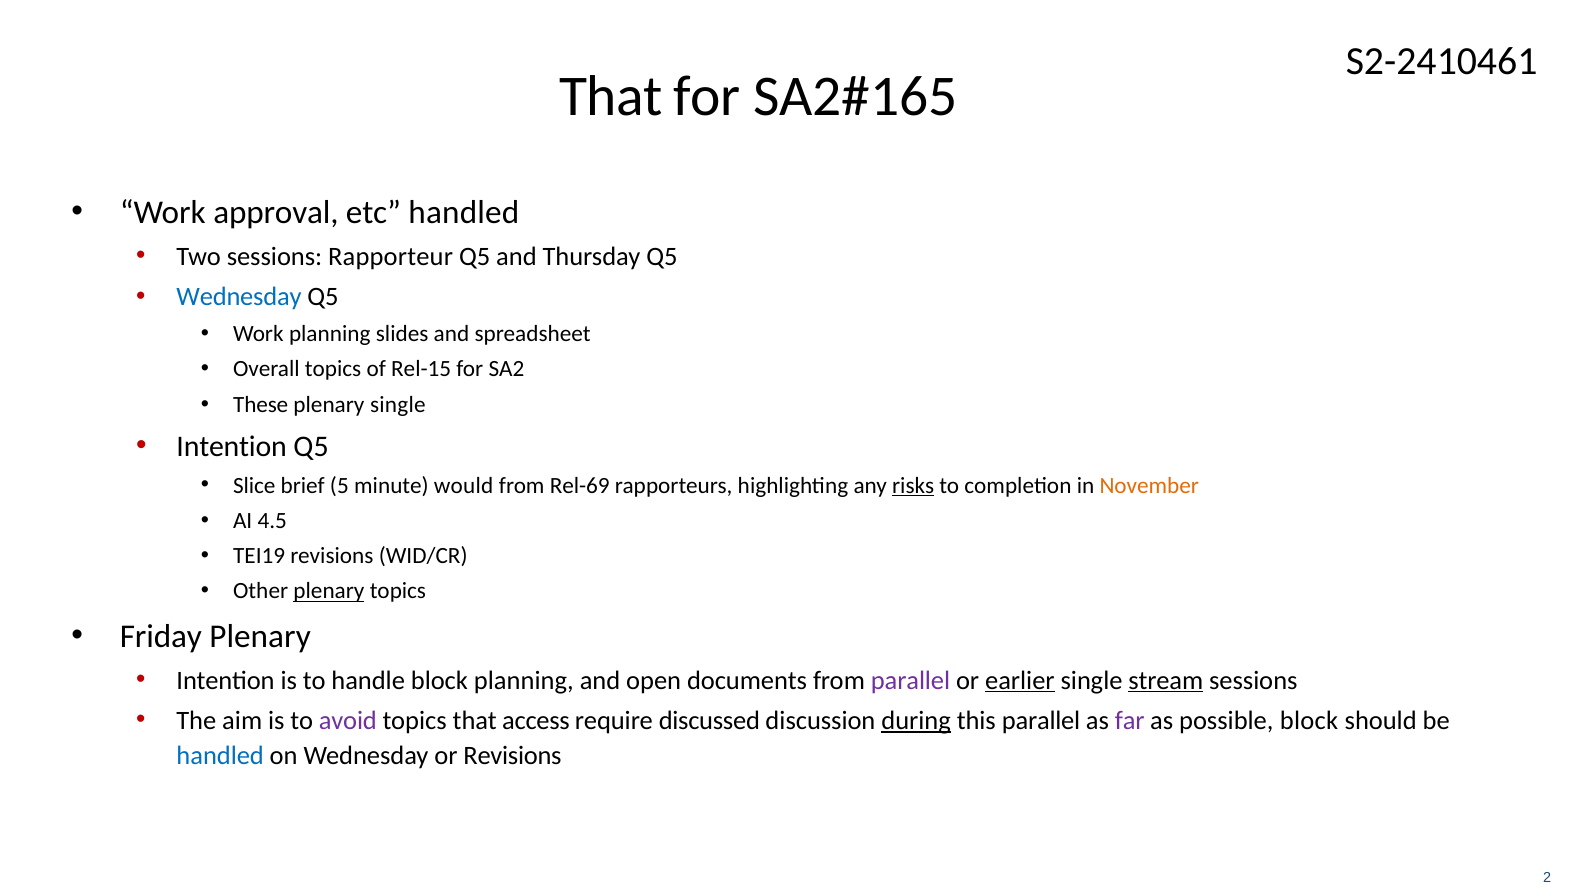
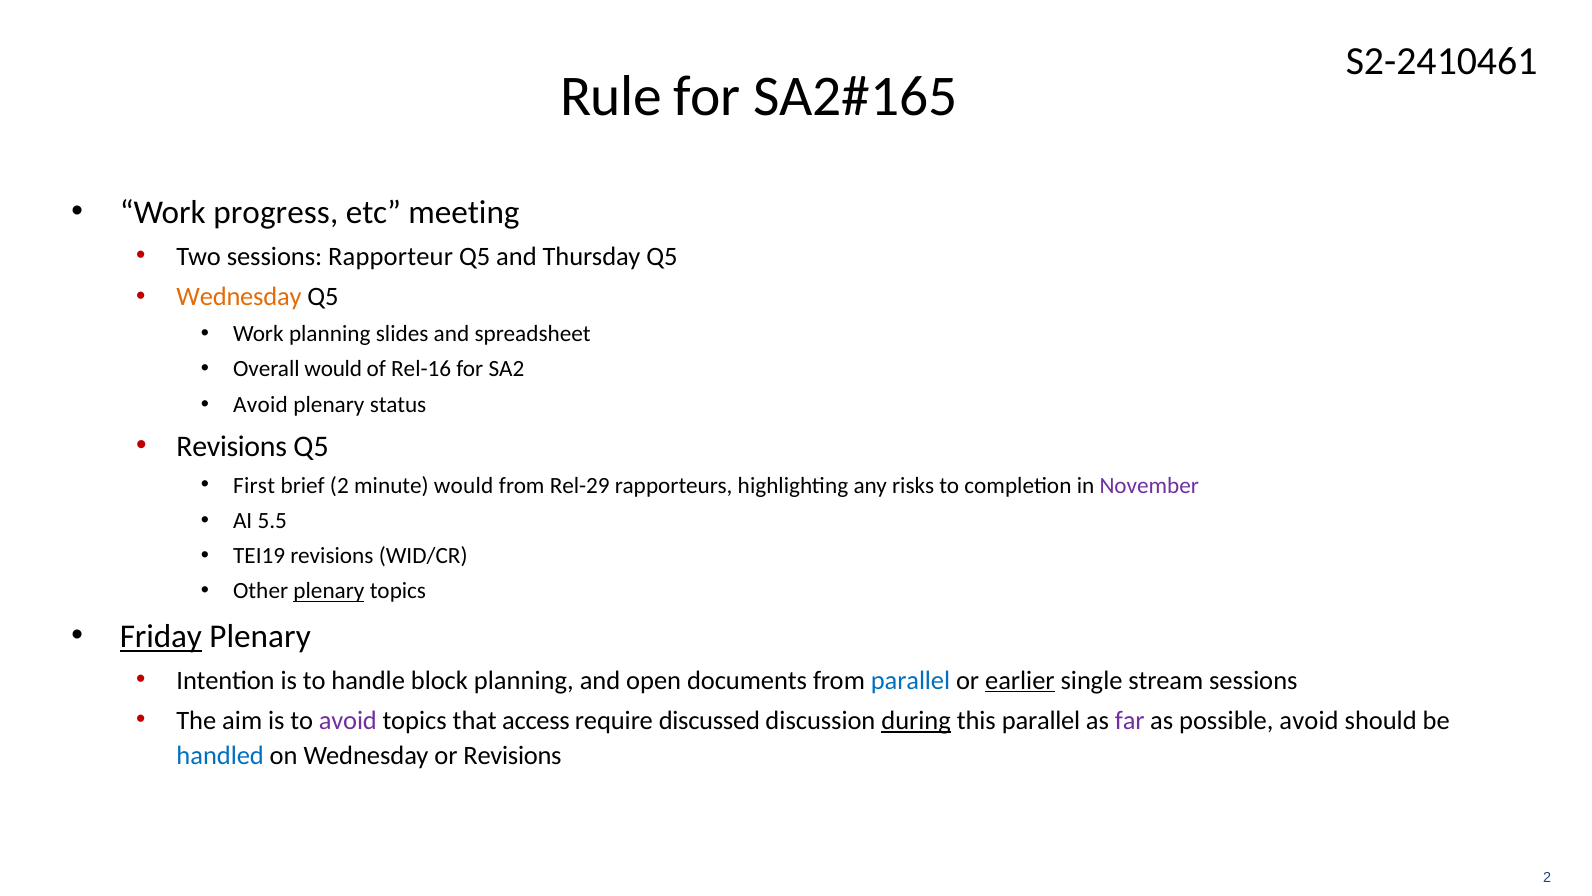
That at (611, 96): That -> Rule
approval: approval -> progress
etc handled: handled -> meeting
Wednesday at (239, 297) colour: blue -> orange
Overall topics: topics -> would
Rel-15: Rel-15 -> Rel-16
These at (261, 404): These -> Avoid
plenary single: single -> status
Intention at (232, 446): Intention -> Revisions
Slice: Slice -> First
brief 5: 5 -> 2
Rel-69: Rel-69 -> Rel-29
risks underline: present -> none
November colour: orange -> purple
4.5: 4.5 -> 5.5
Friday underline: none -> present
parallel at (911, 680) colour: purple -> blue
stream underline: present -> none
possible block: block -> avoid
